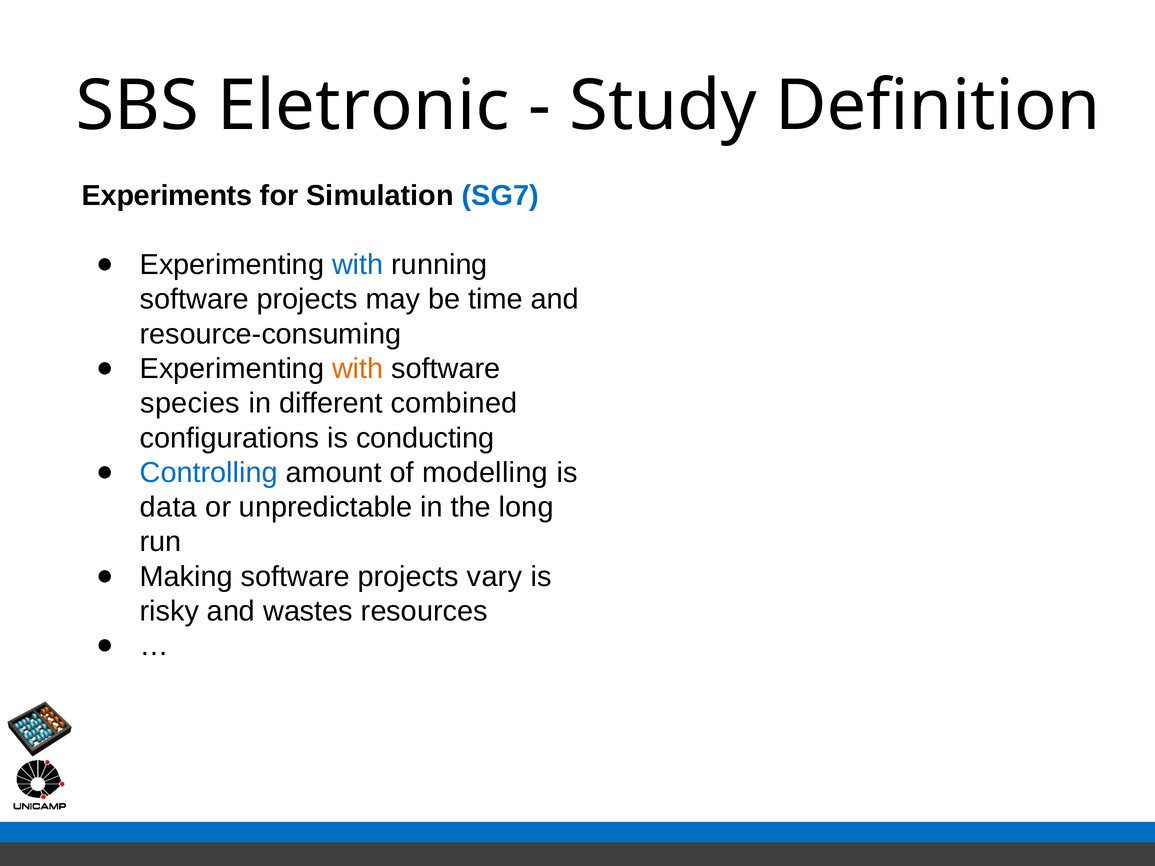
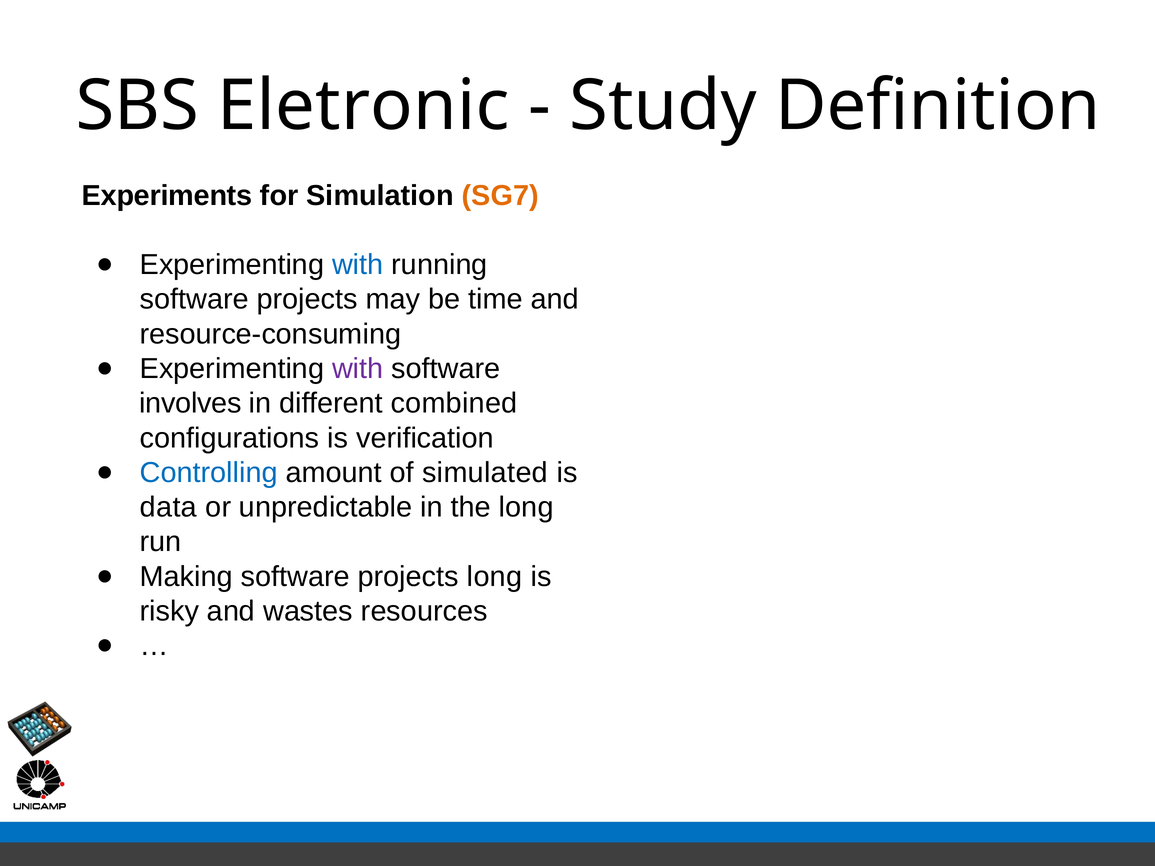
SG7 colour: blue -> orange
with at (358, 369) colour: orange -> purple
species: species -> involves
conducting: conducting -> verification
modelling: modelling -> simulated
projects vary: vary -> long
